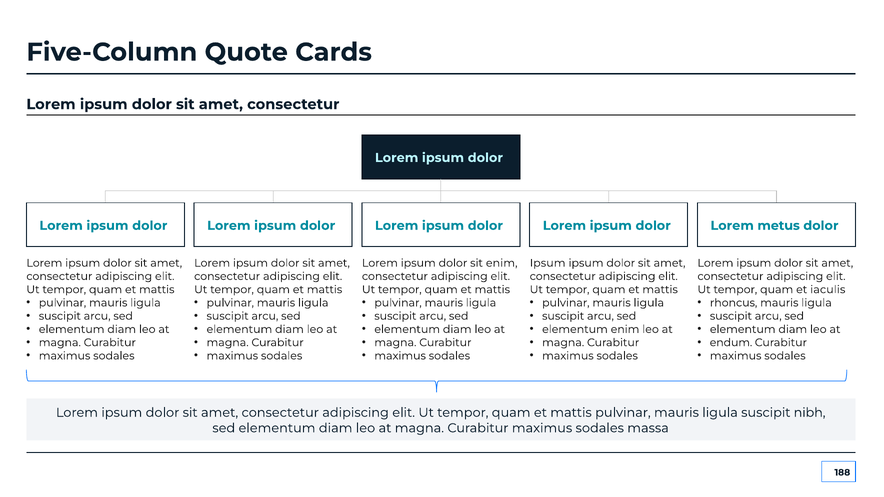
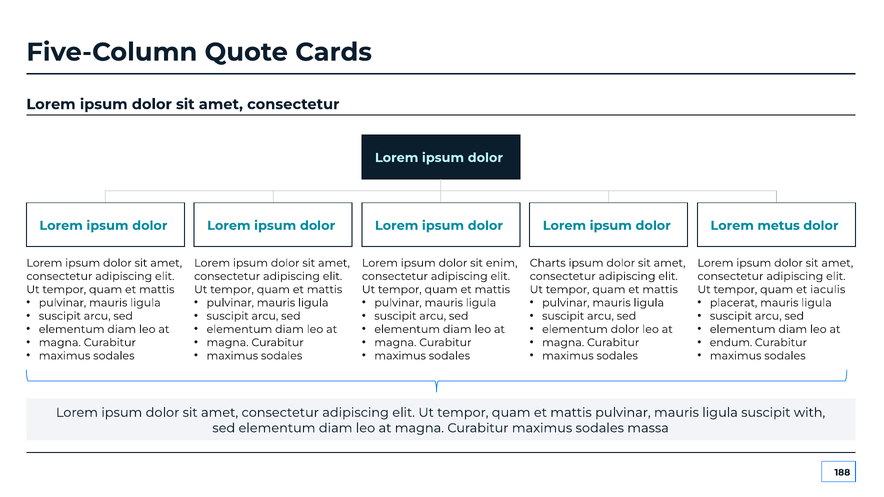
Ipsum at (548, 263): Ipsum -> Charts
rhoncus: rhoncus -> placerat
elementum enim: enim -> dolor
nibh: nibh -> with
